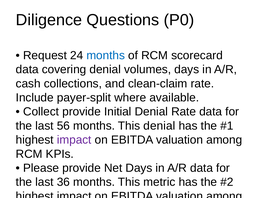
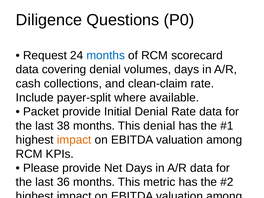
Collect at (41, 112): Collect -> Packet
56: 56 -> 38
impact at (74, 140) colour: purple -> orange
